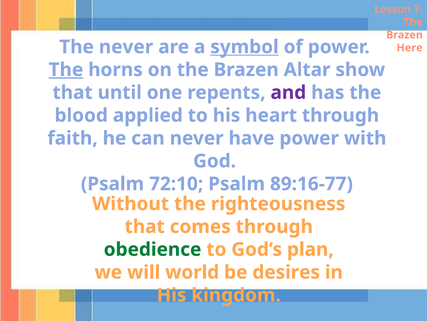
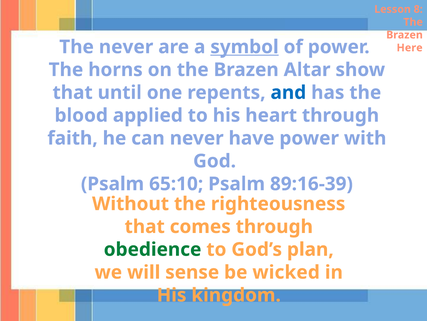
7: 7 -> 8
The at (66, 70) underline: present -> none
and colour: purple -> blue
72:10: 72:10 -> 65:10
89:16-77: 89:16-77 -> 89:16-39
world: world -> sense
desires: desires -> wicked
